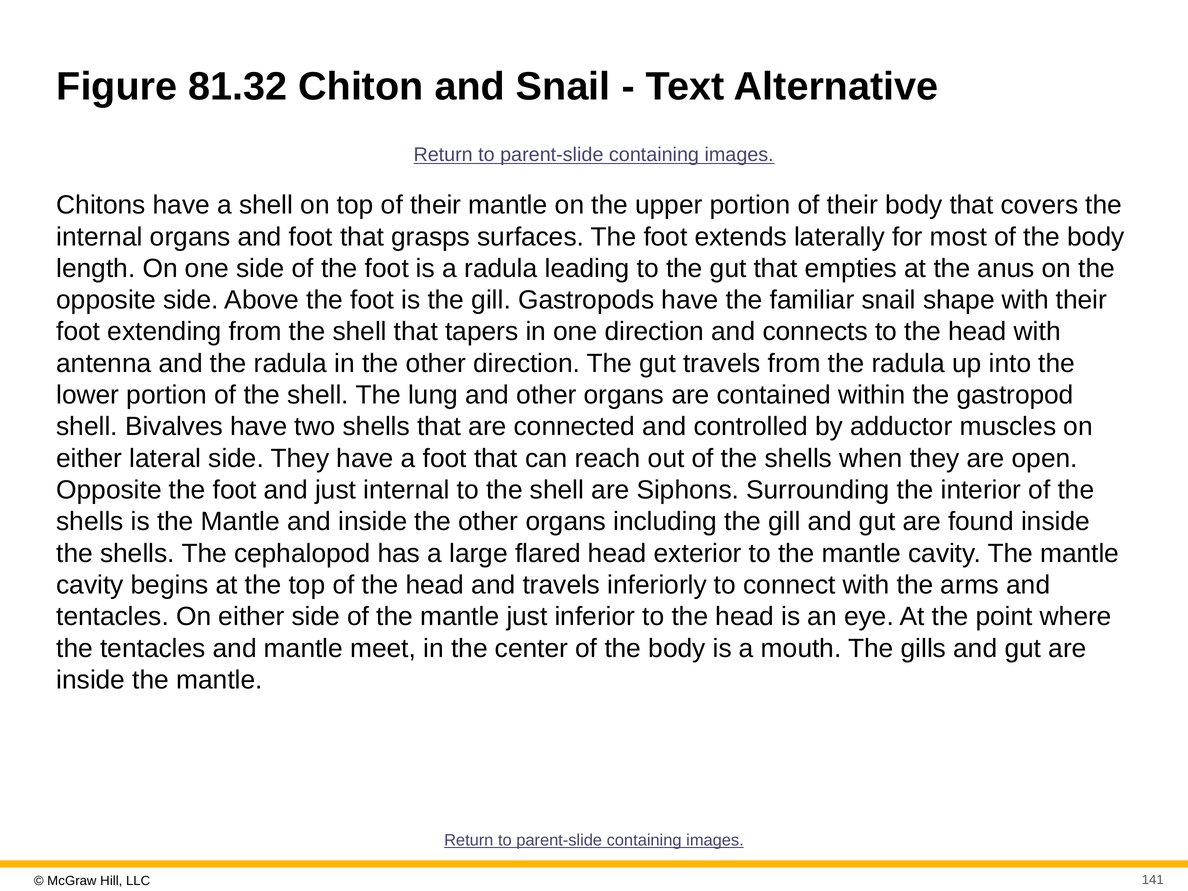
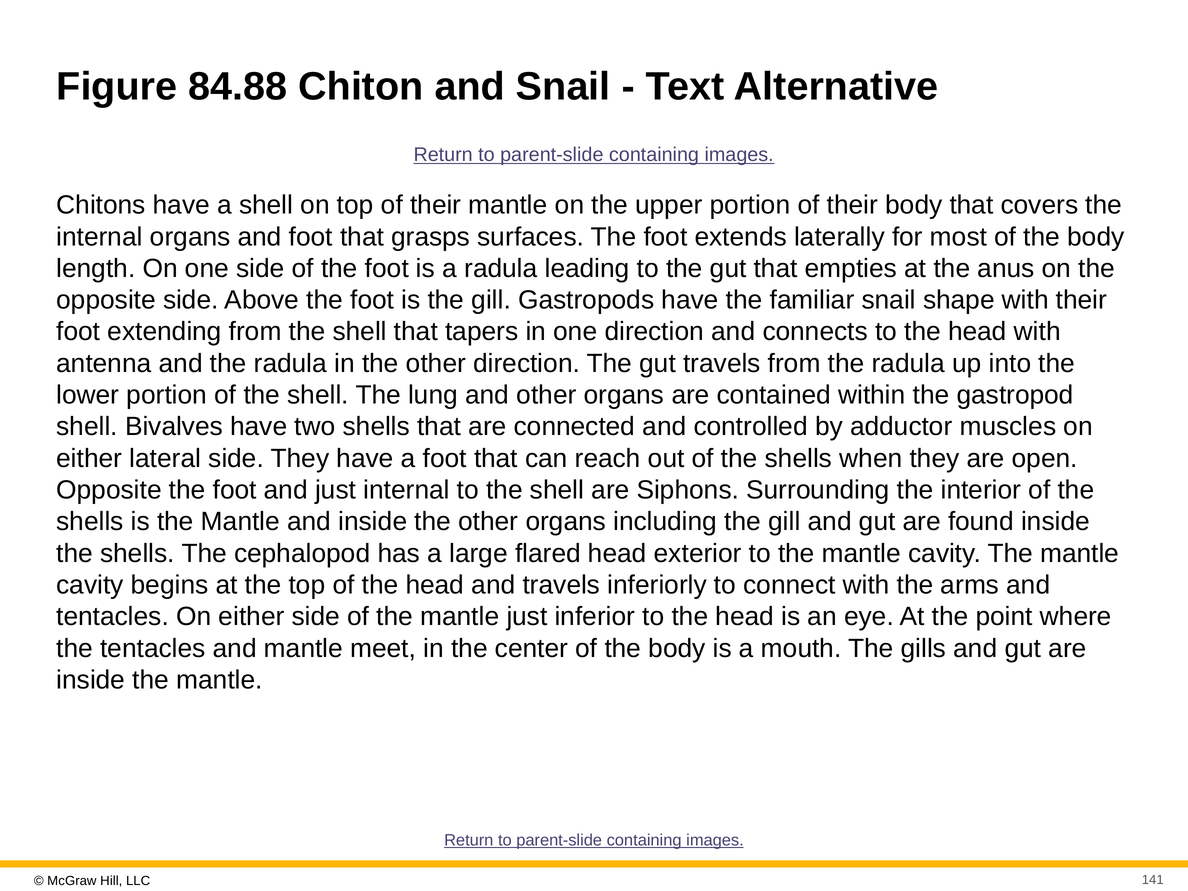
81.32: 81.32 -> 84.88
